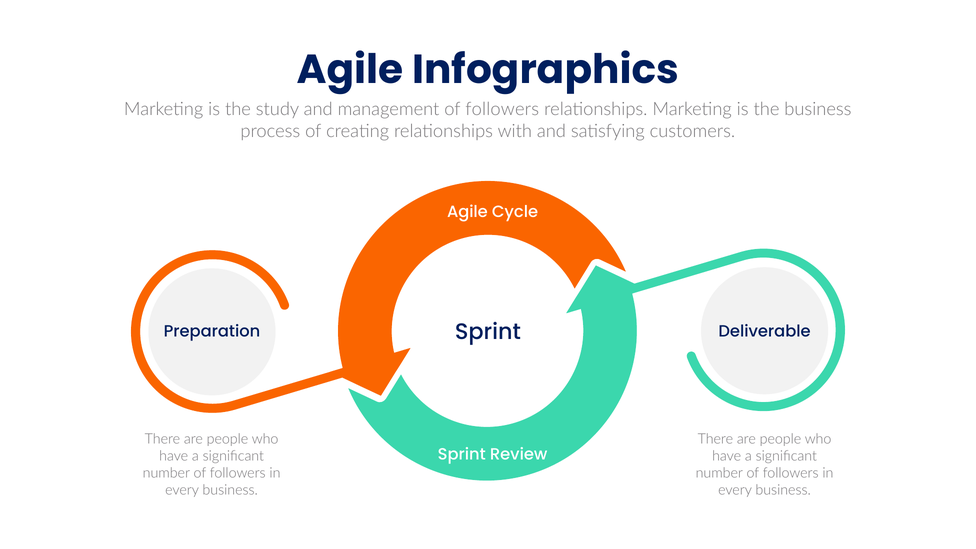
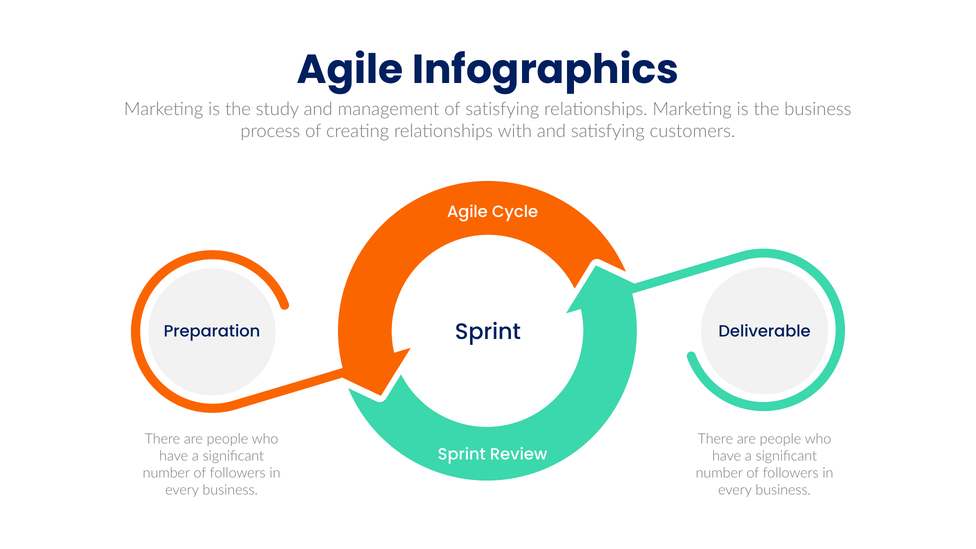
management of followers: followers -> satisfying
